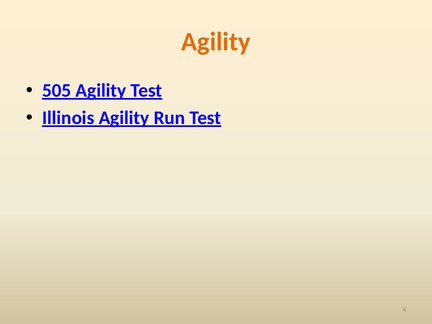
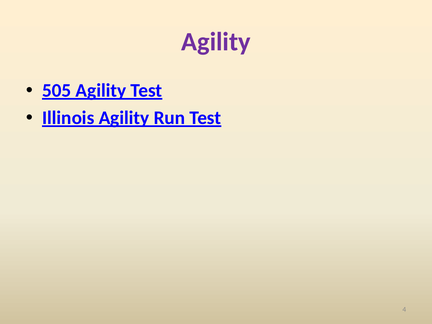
Agility at (216, 42) colour: orange -> purple
